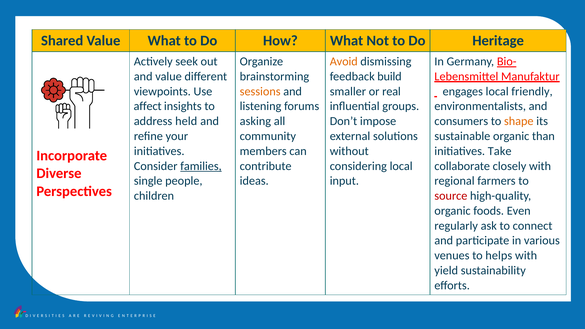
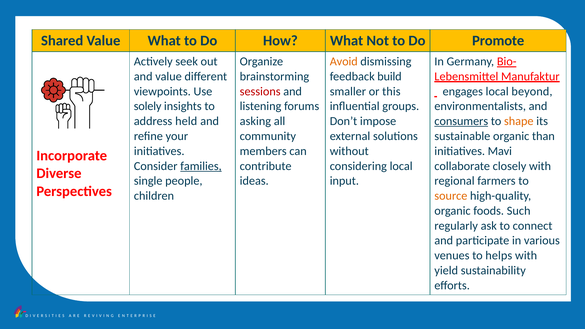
Heritage: Heritage -> Promote
sessions colour: orange -> red
real: real -> this
friendly: friendly -> beyond
affect: affect -> solely
consumers underline: none -> present
Take: Take -> Mavi
source colour: red -> orange
Even: Even -> Such
